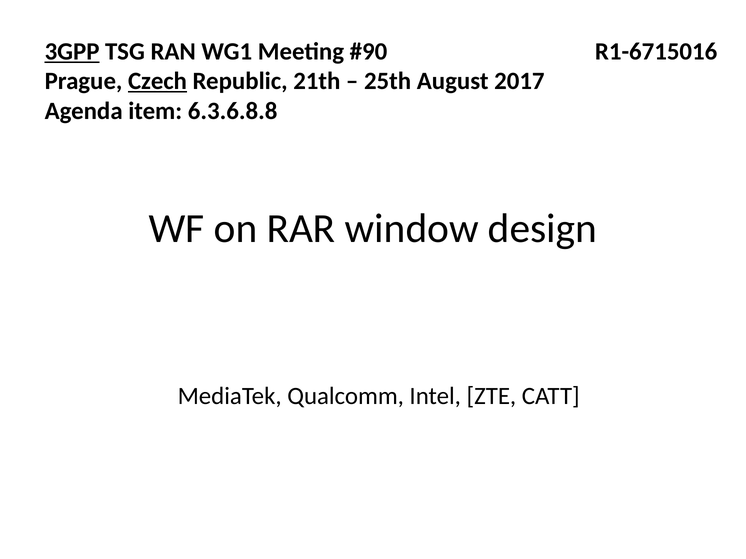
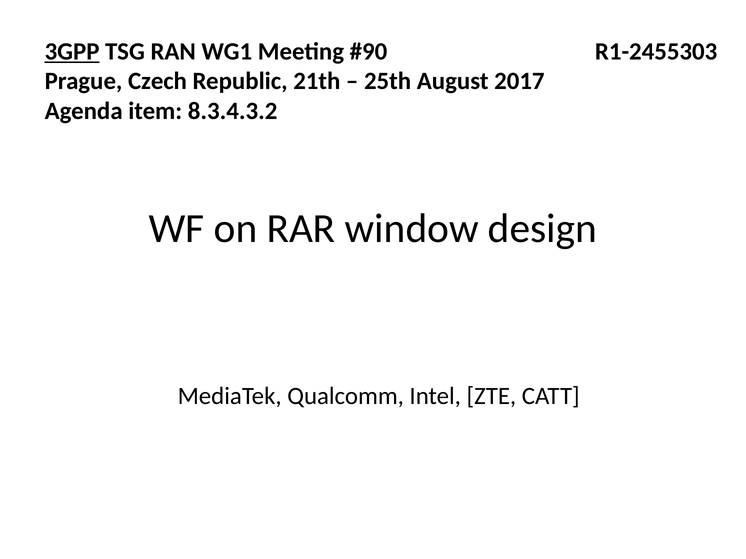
R1-6715016: R1-6715016 -> R1-2455303
Czech underline: present -> none
6.3.6.8.8: 6.3.6.8.8 -> 8.3.4.3.2
